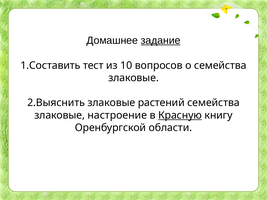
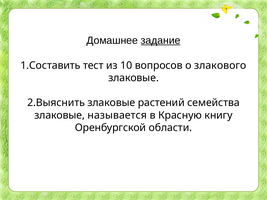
о семейства: семейства -> злакового
настроение: настроение -> называется
Красную underline: present -> none
